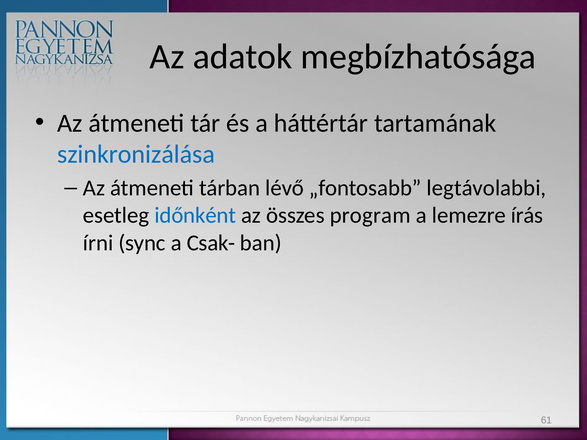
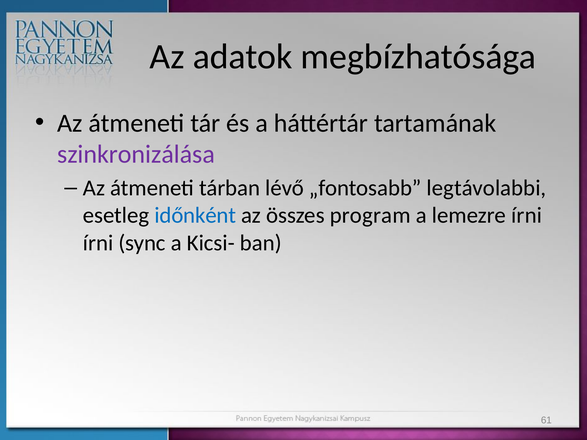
szinkronizálása colour: blue -> purple
lemezre írás: írás -> írni
Csak-: Csak- -> Kicsi-
